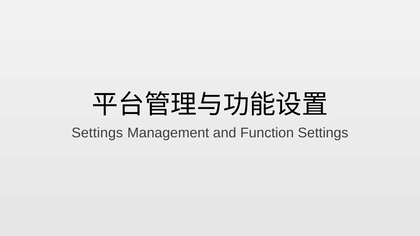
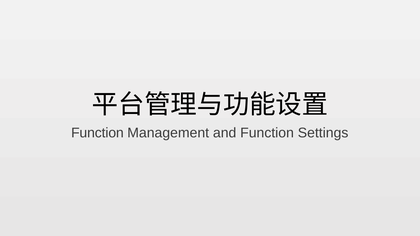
Settings at (97, 133): Settings -> Function
